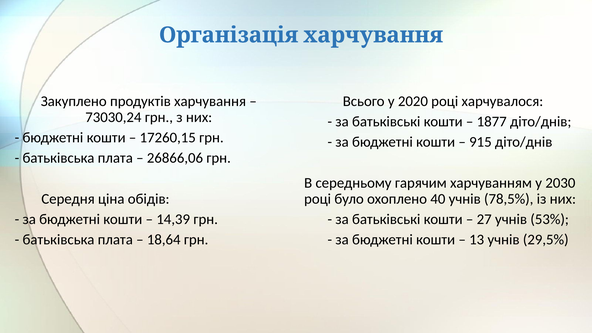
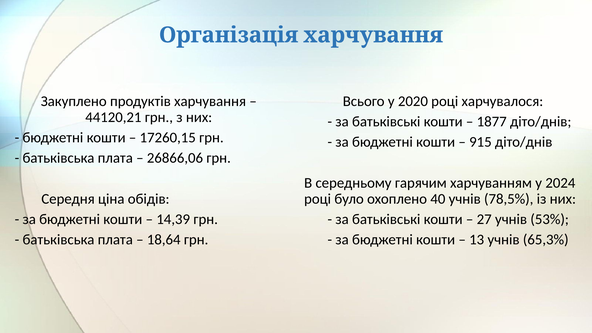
73030,24: 73030,24 -> 44120,21
2030: 2030 -> 2024
29,5%: 29,5% -> 65,3%
